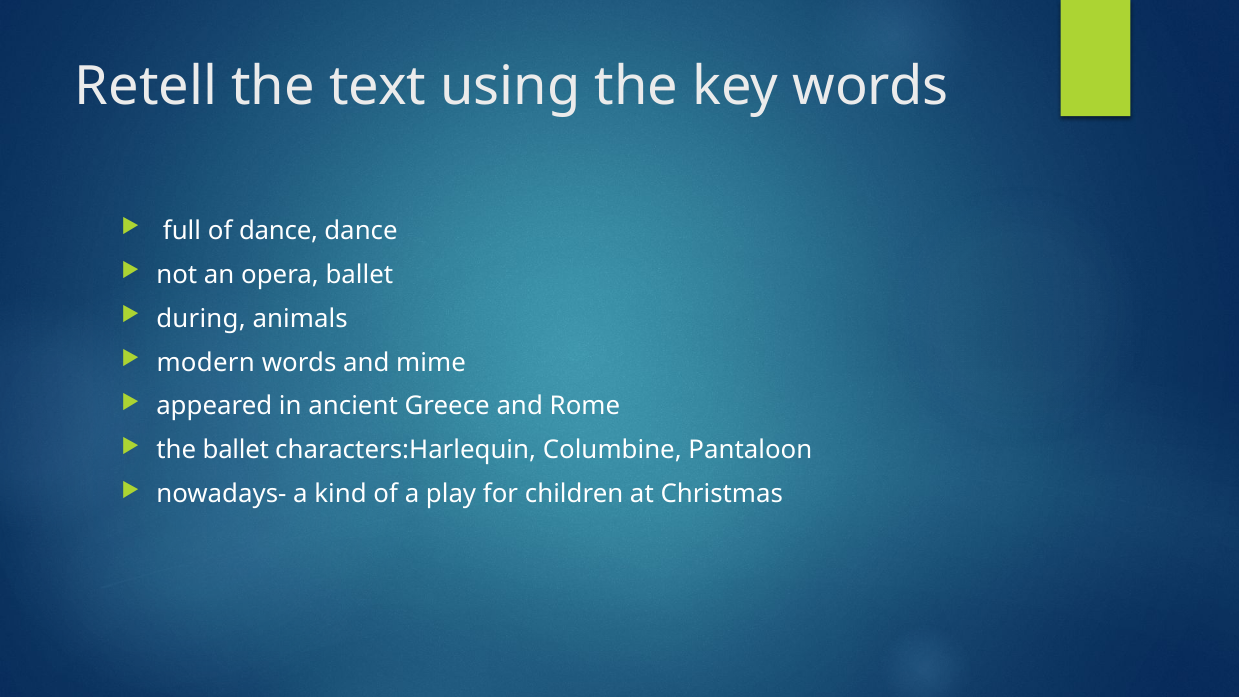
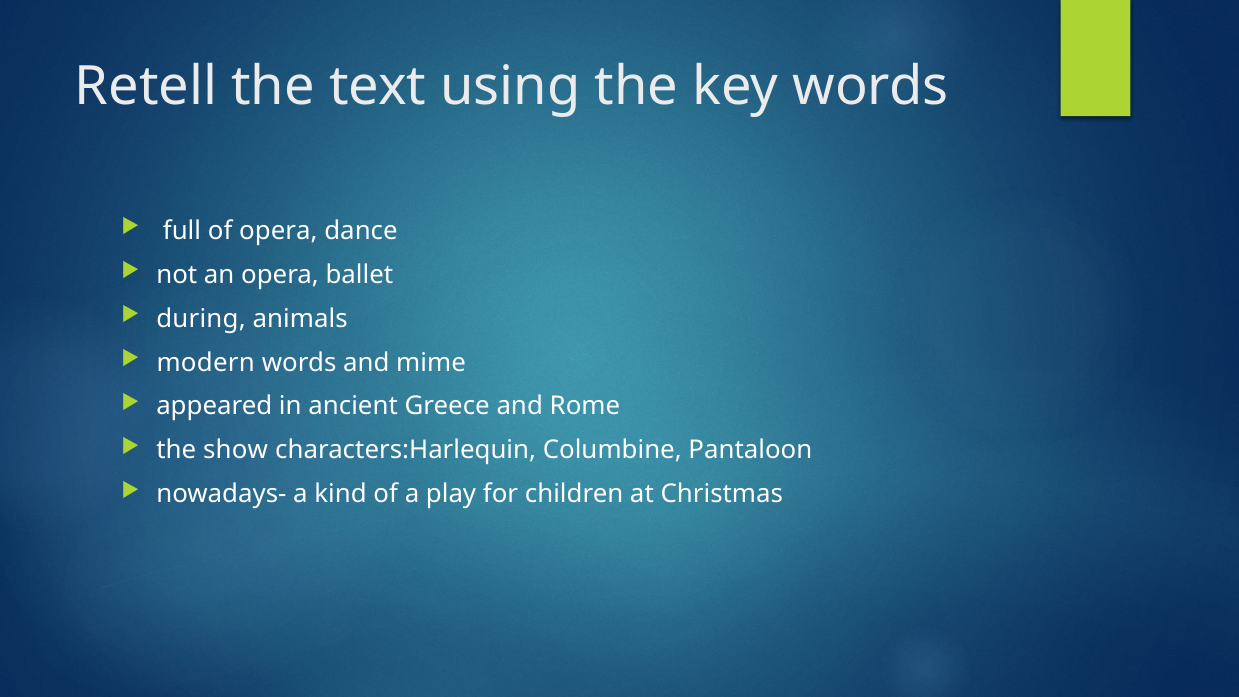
of dance: dance -> opera
the ballet: ballet -> show
